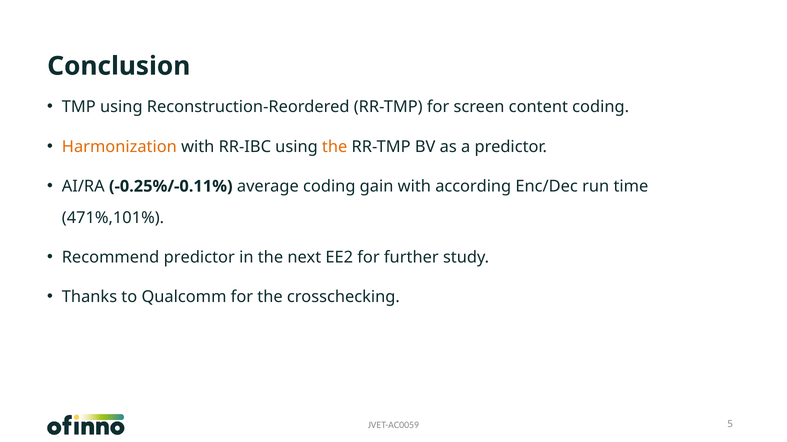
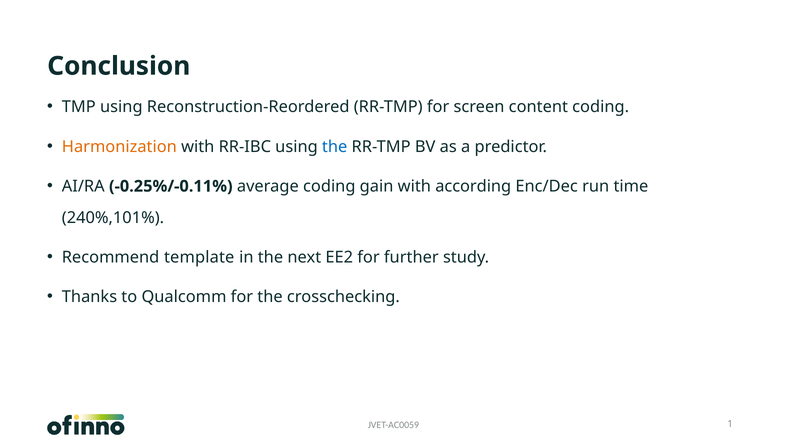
the at (335, 147) colour: orange -> blue
471%,101%: 471%,101% -> 240%,101%
Recommend predictor: predictor -> template
5: 5 -> 1
